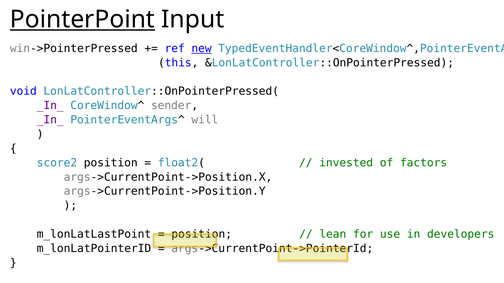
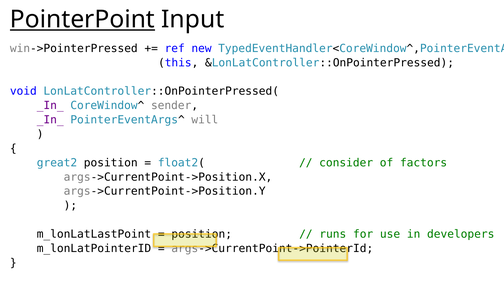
new underline: present -> none
score2: score2 -> great2
invested: invested -> consider
lean: lean -> runs
